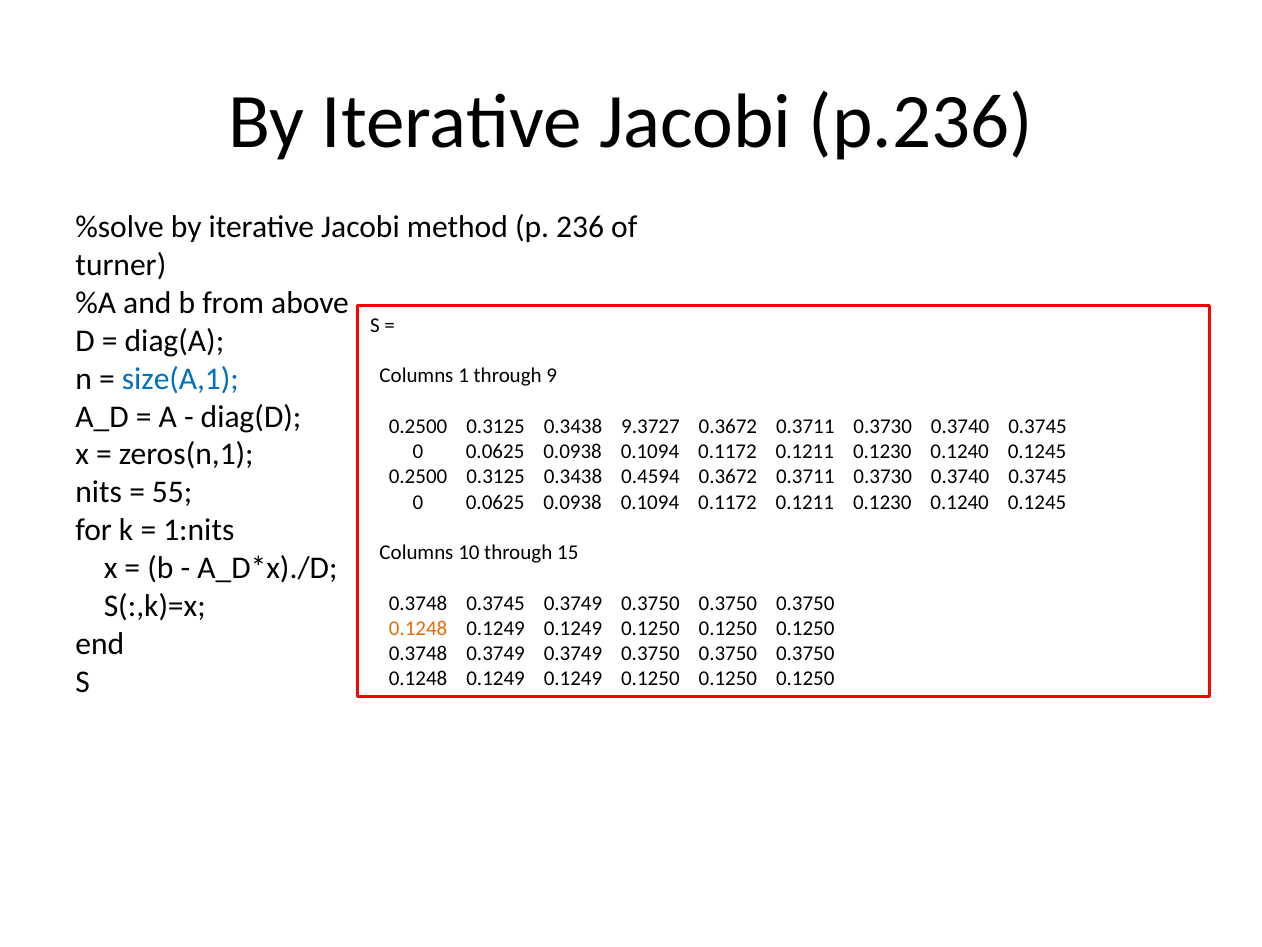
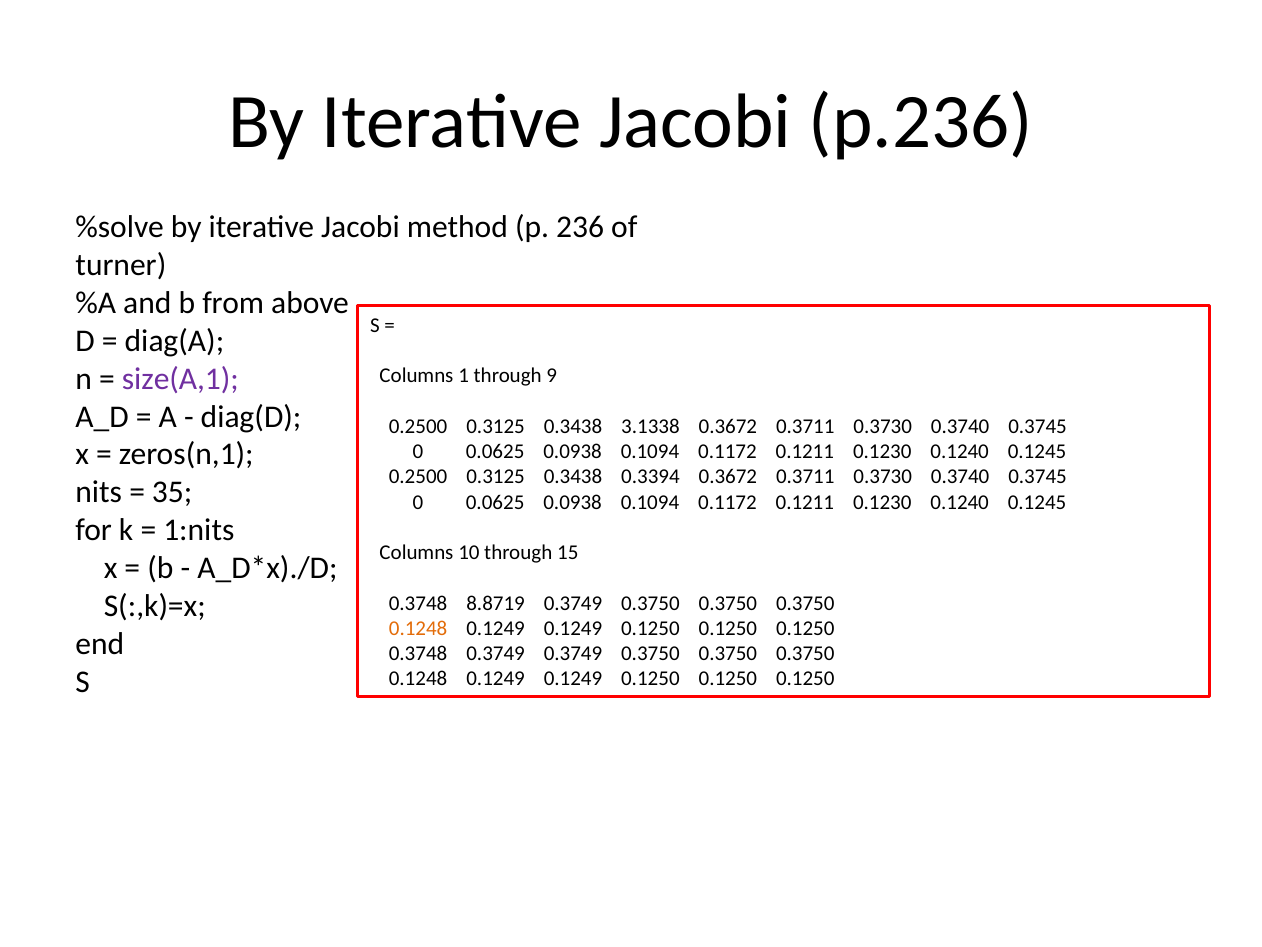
size(A,1 colour: blue -> purple
9.3727: 9.3727 -> 3.1338
0.4594: 0.4594 -> 0.3394
55: 55 -> 35
0.3748 0.3745: 0.3745 -> 8.8719
